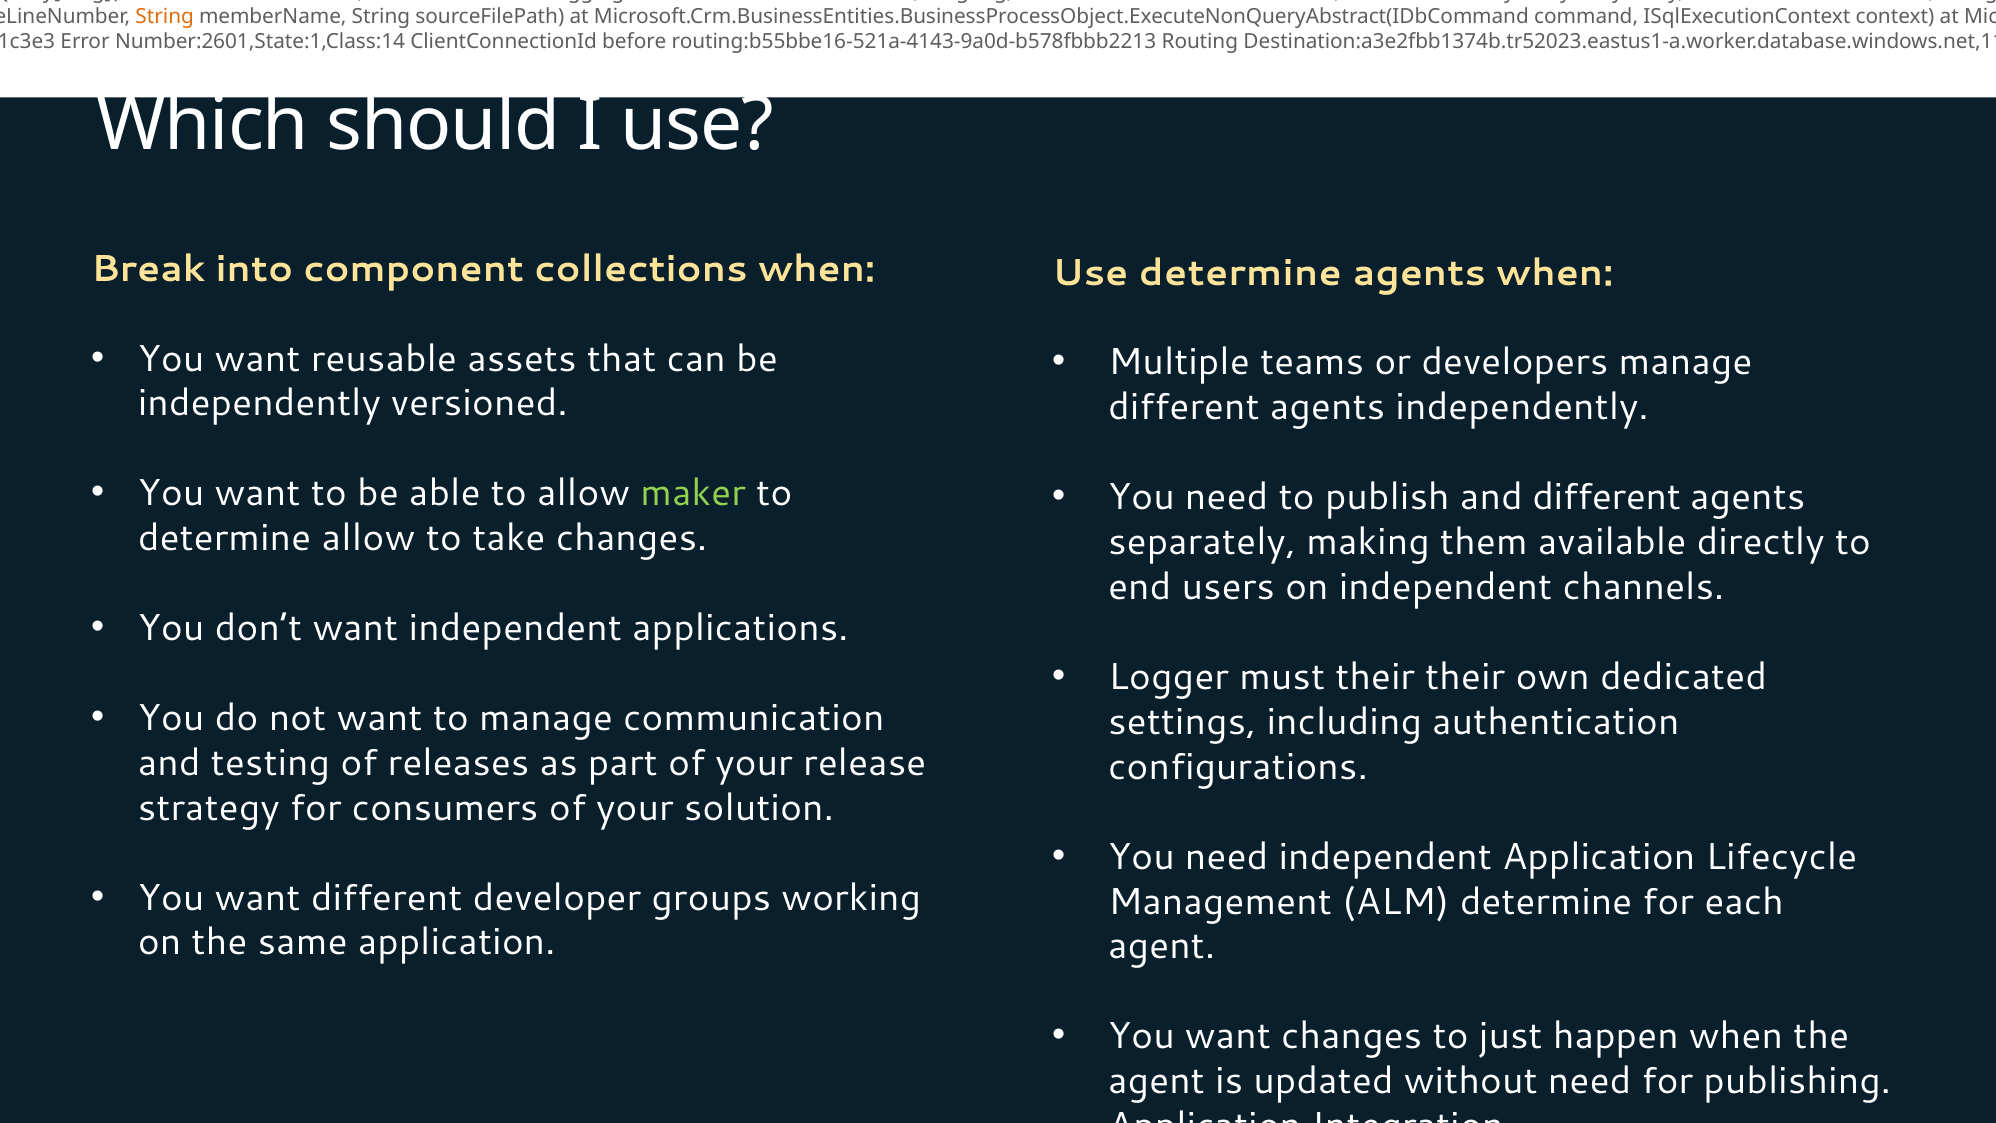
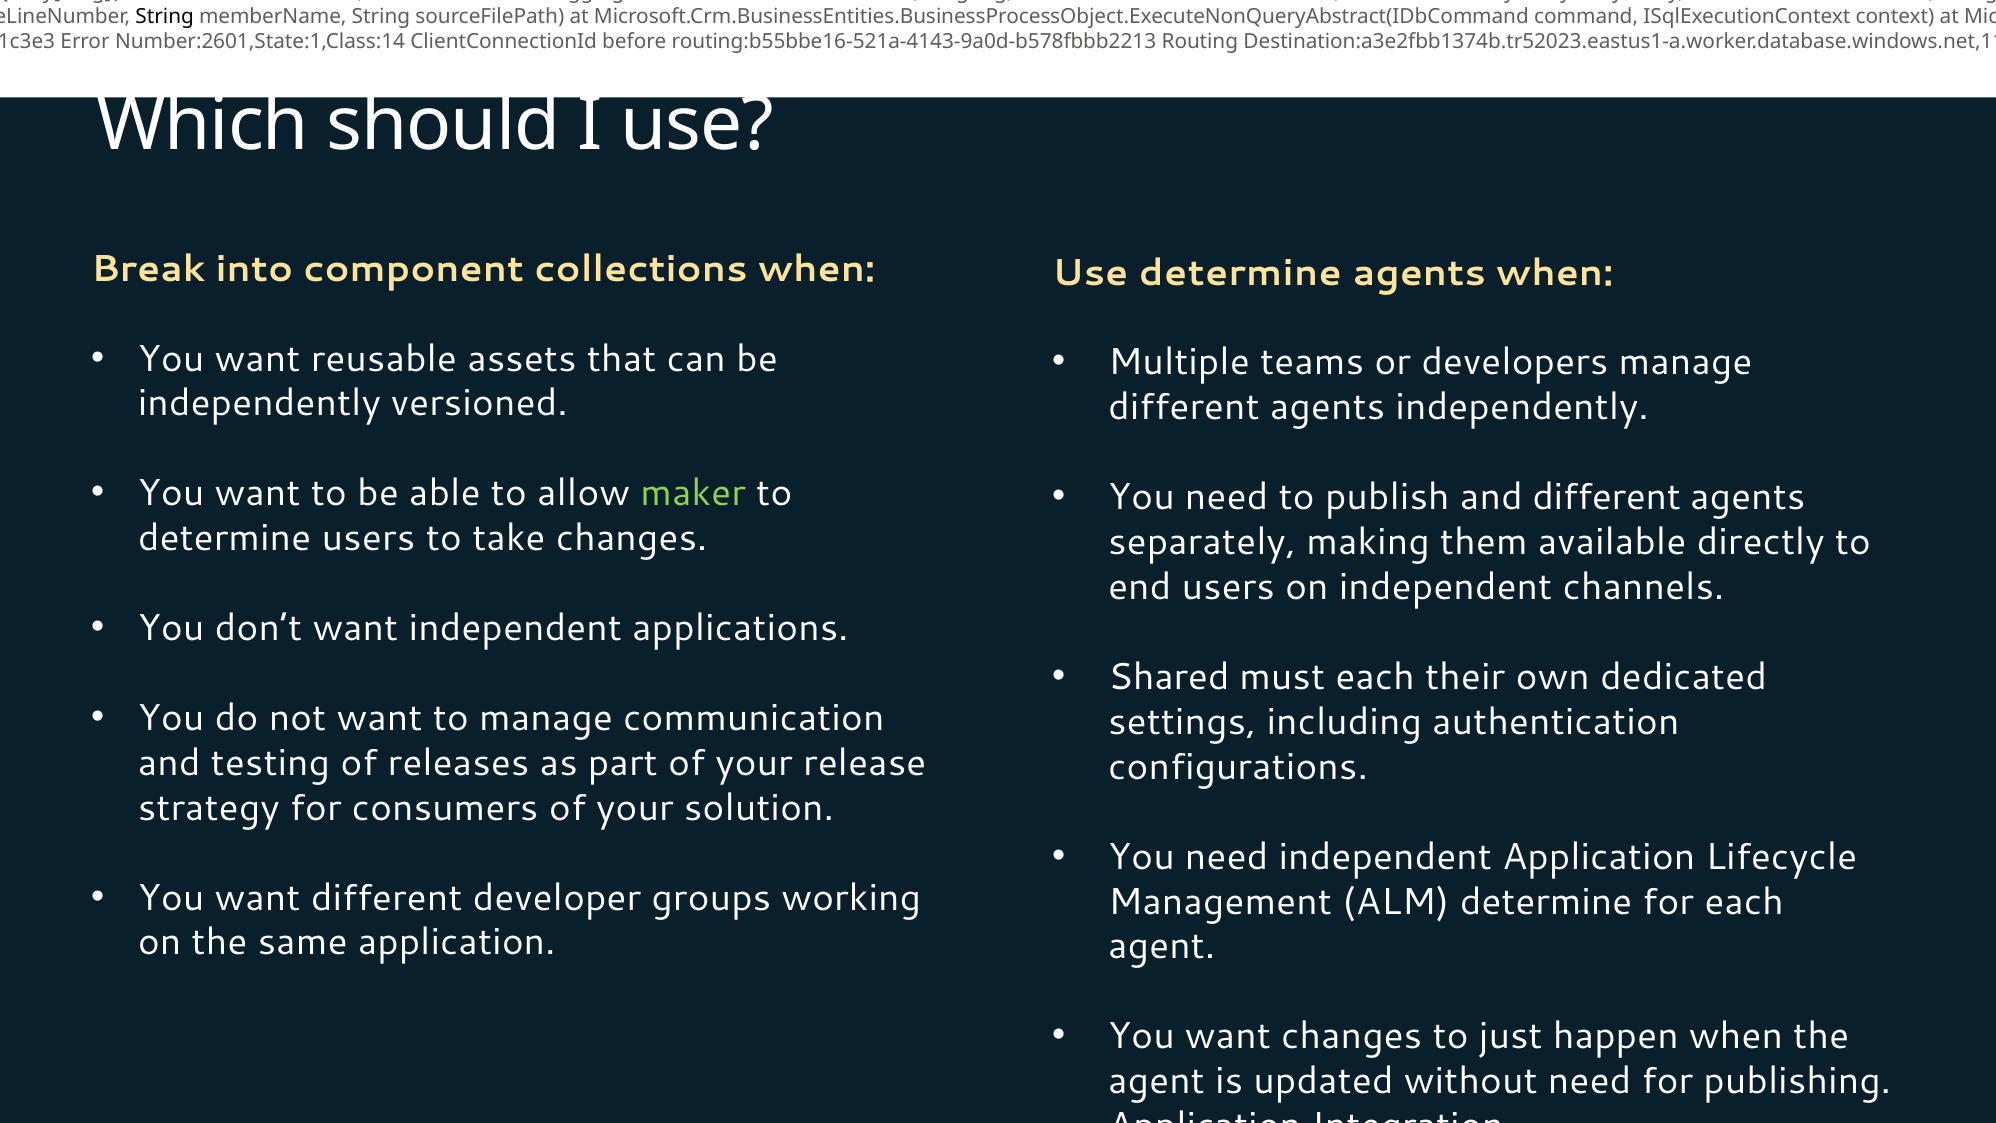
String at (165, 17) colour: orange -> black
determine allow: allow -> users
Logger at (1169, 677): Logger -> Shared
must their: their -> each
